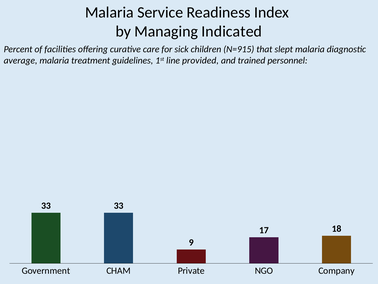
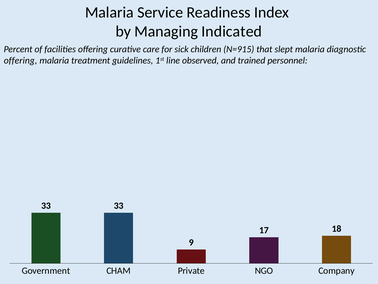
average at (21, 60): average -> offering
provided: provided -> observed
